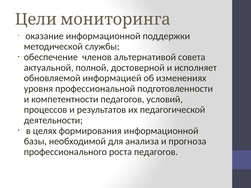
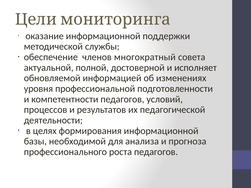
альтернативой: альтернативой -> многократный
